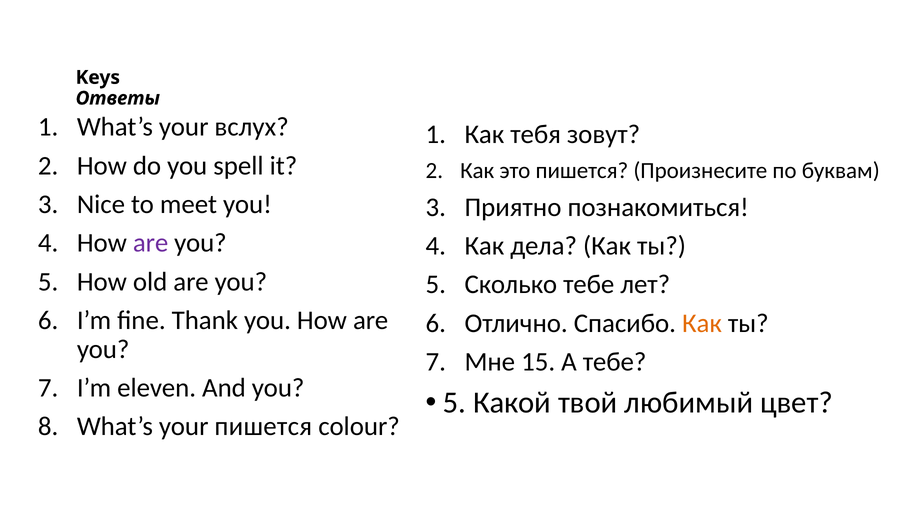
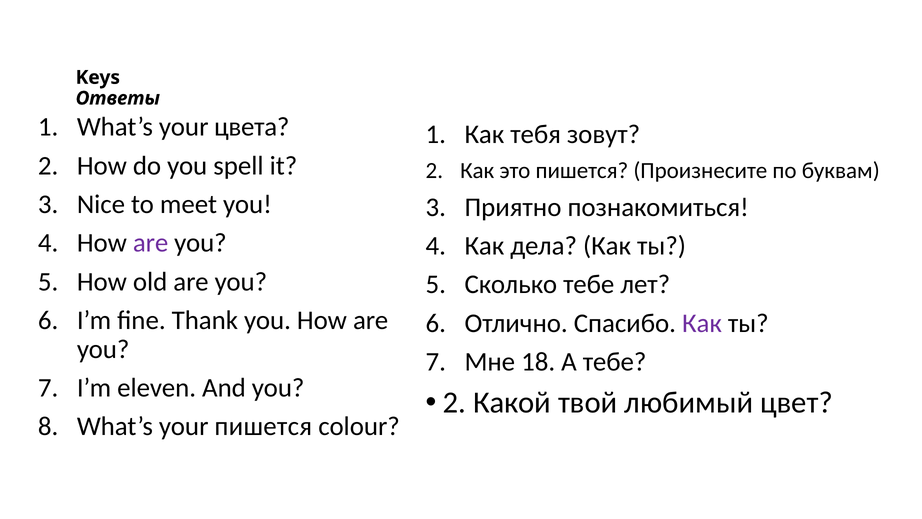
вслух: вслух -> цвета
Как at (702, 323) colour: orange -> purple
15: 15 -> 18
5 at (455, 402): 5 -> 2
